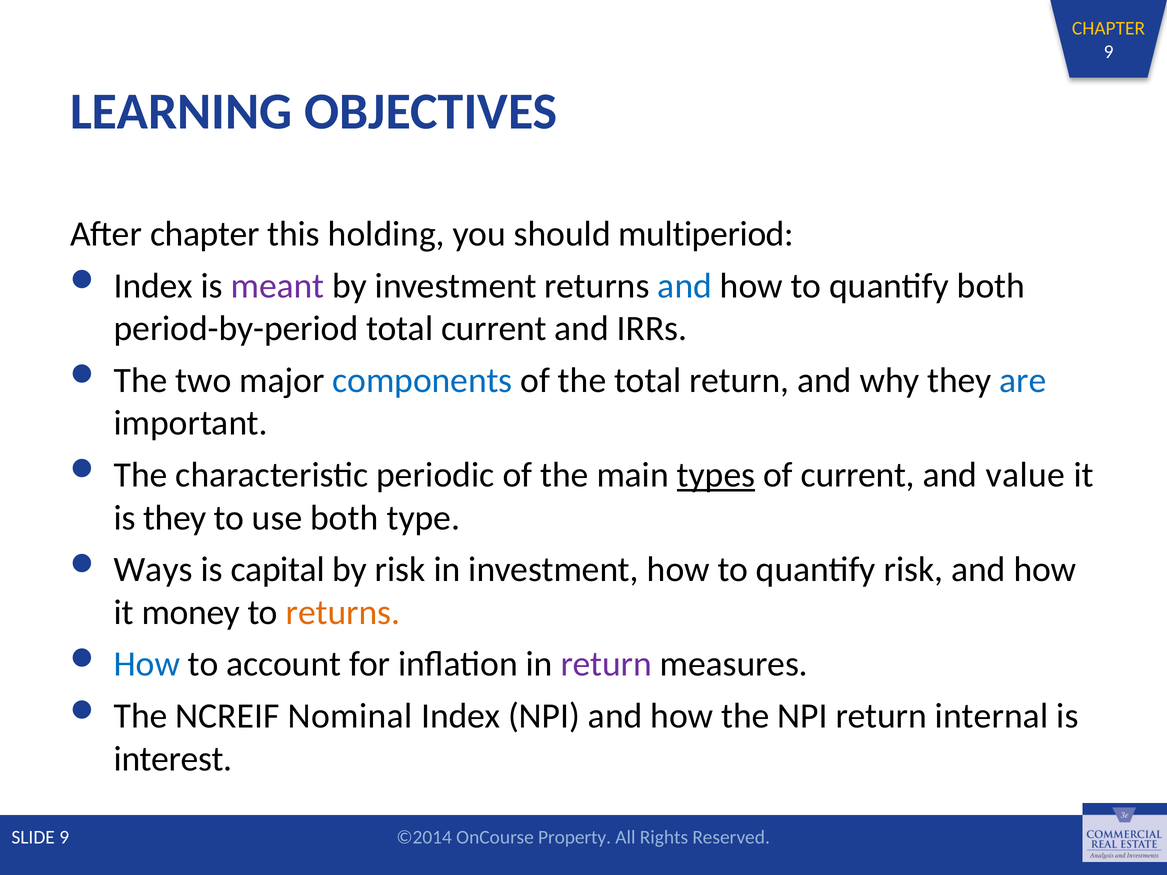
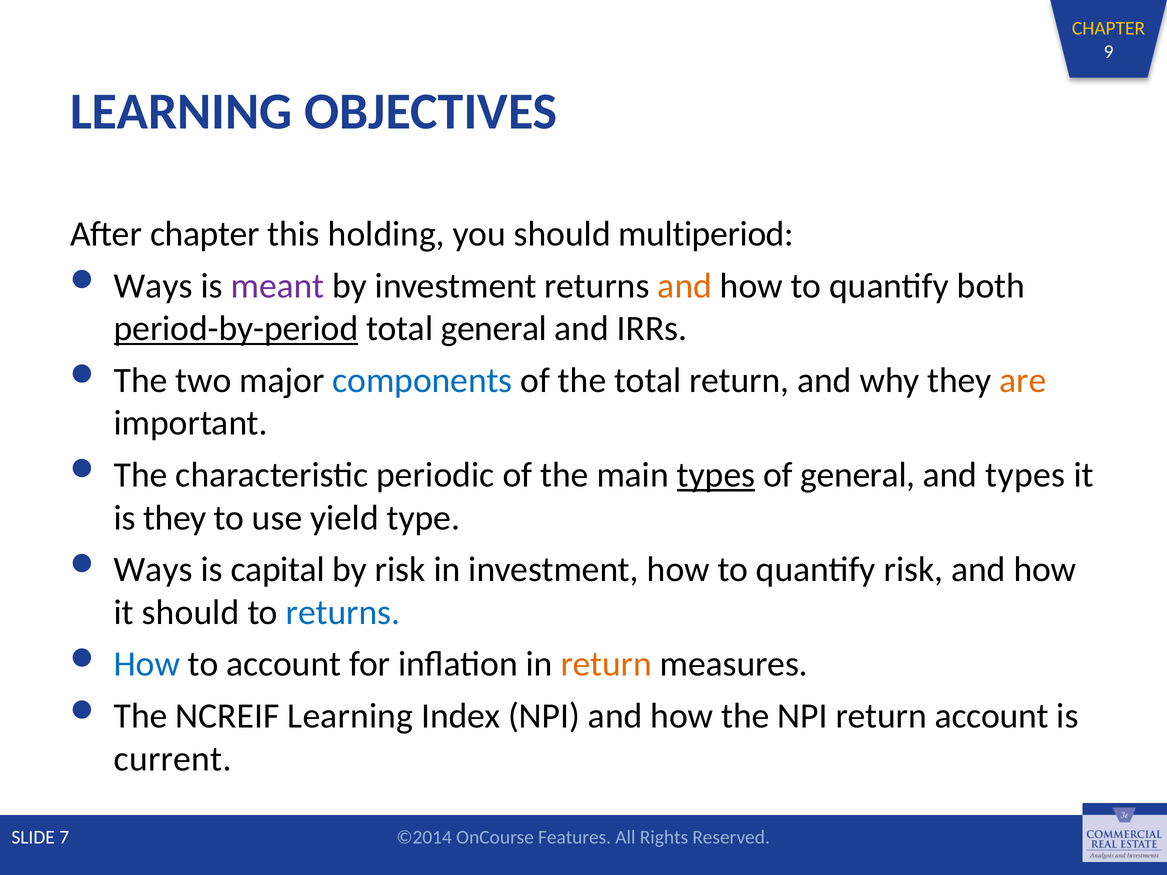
Index at (153, 286): Index -> Ways
and at (685, 286) colour: blue -> orange
period-by-period underline: none -> present
total current: current -> general
are colour: blue -> orange
of current: current -> general
and value: value -> types
use both: both -> yield
it money: money -> should
returns at (343, 613) colour: orange -> blue
return at (606, 664) colour: purple -> orange
NCREIF Nominal: Nominal -> Learning
return internal: internal -> account
interest: interest -> current
SLIDE 9: 9 -> 7
Property: Property -> Features
